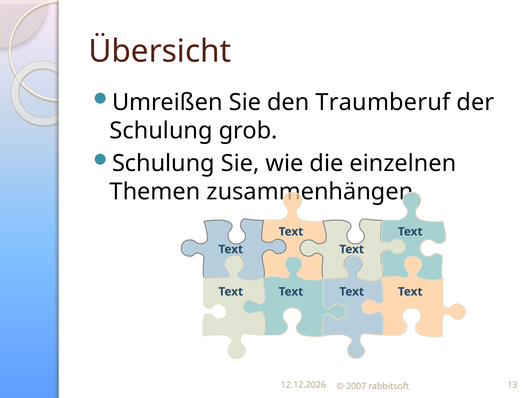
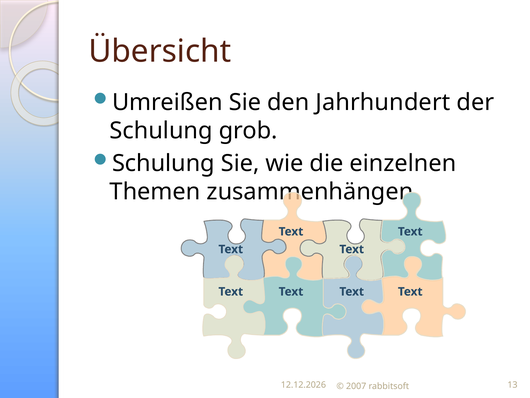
Traumberuf: Traumberuf -> Jahrhundert
